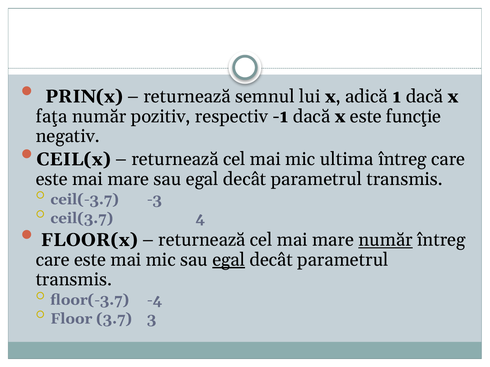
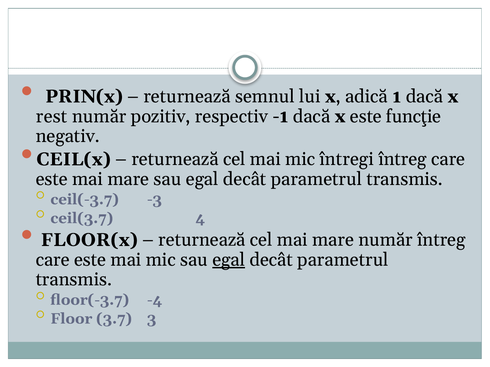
faţa: faţa -> rest
ultima: ultima -> întregi
număr at (386, 240) underline: present -> none
